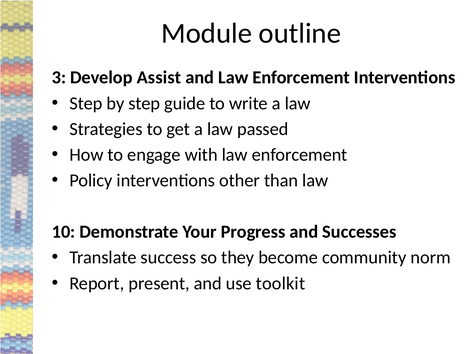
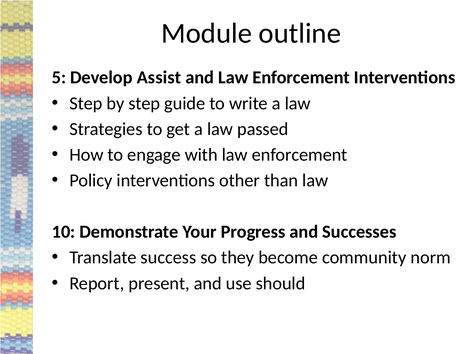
3: 3 -> 5
toolkit: toolkit -> should
